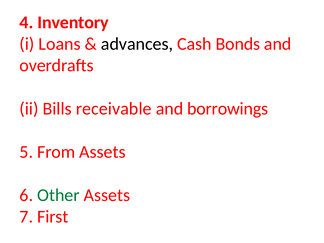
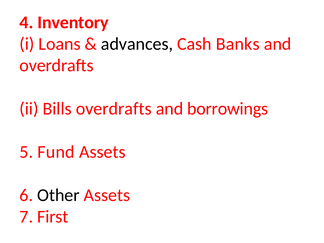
Bonds: Bonds -> Banks
Bills receivable: receivable -> overdrafts
From: From -> Fund
Other colour: green -> black
